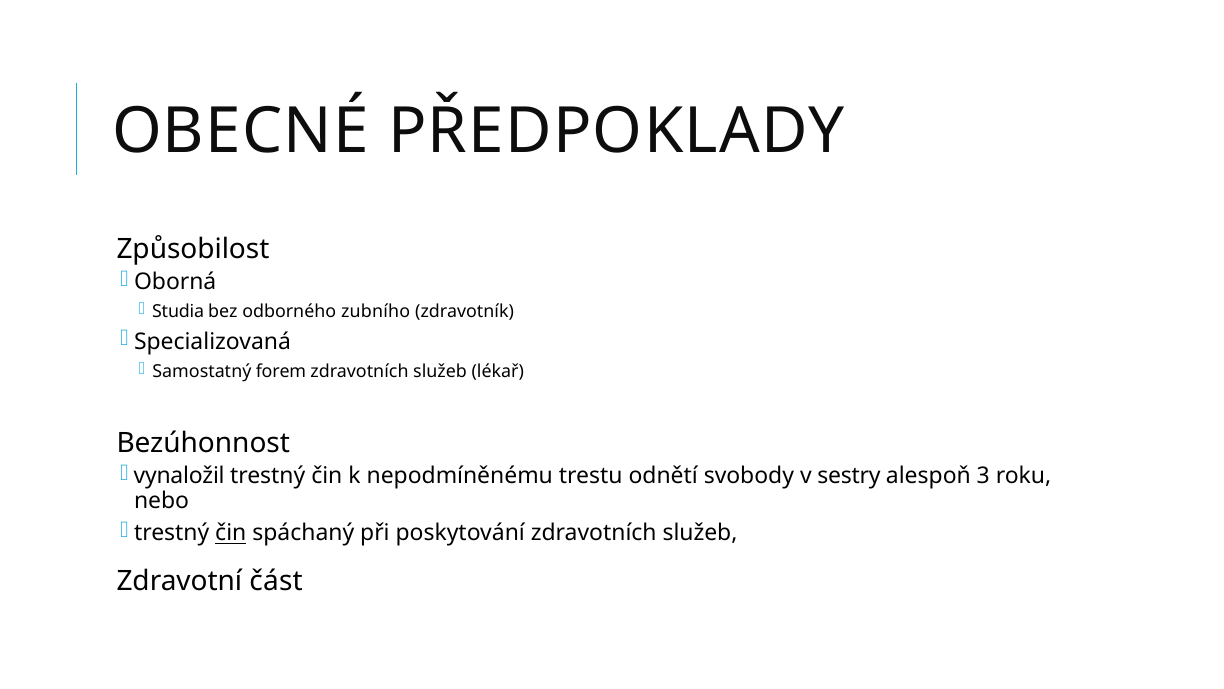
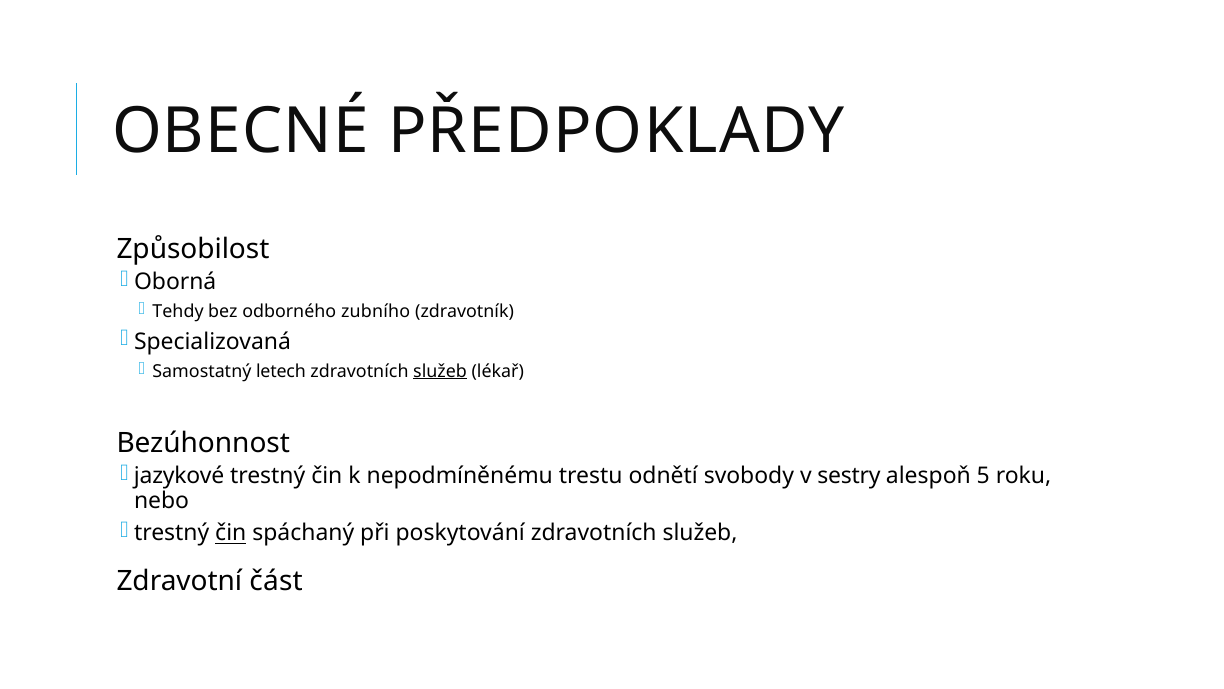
Studia: Studia -> Tehdy
forem: forem -> letech
služeb at (440, 371) underline: none -> present
vynaložil: vynaložil -> jazykové
3: 3 -> 5
